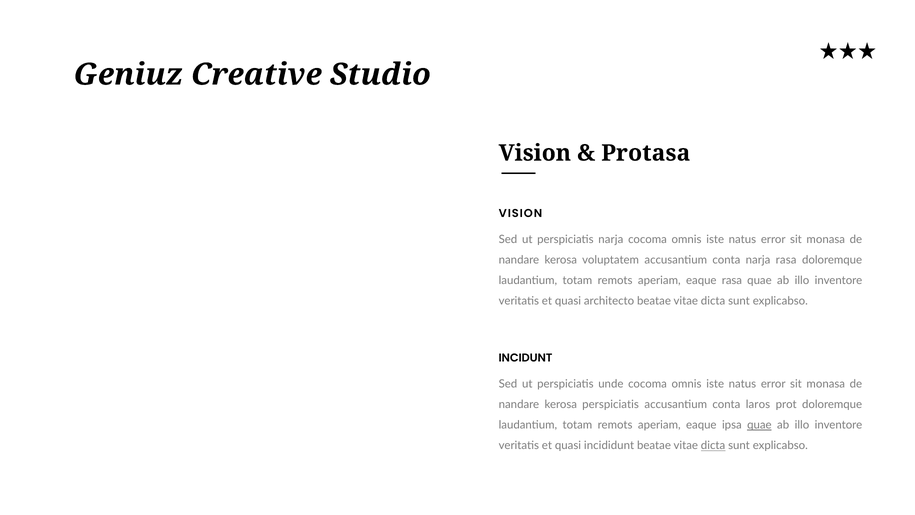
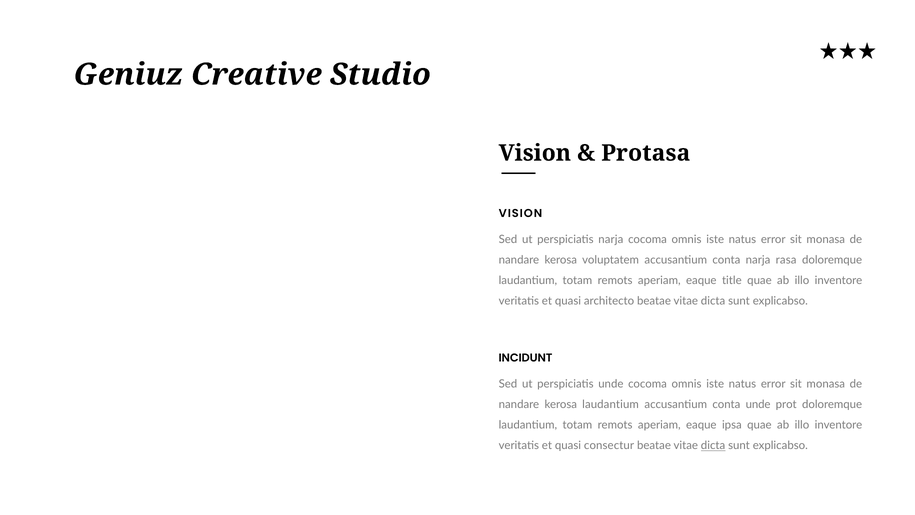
eaque rasa: rasa -> title
kerosa perspiciatis: perspiciatis -> laudantium
conta laros: laros -> unde
quae at (759, 425) underline: present -> none
incididunt: incididunt -> consectur
